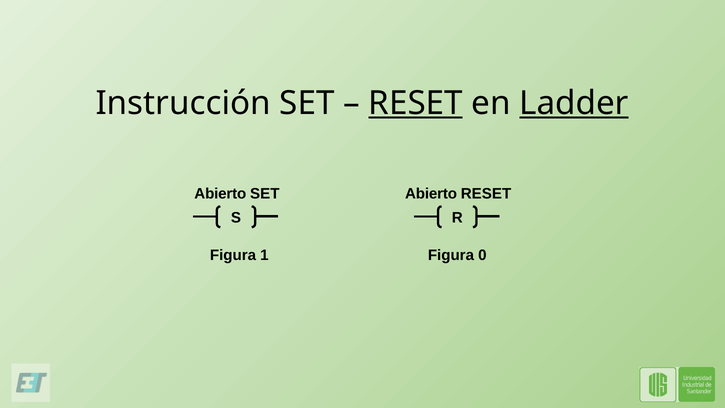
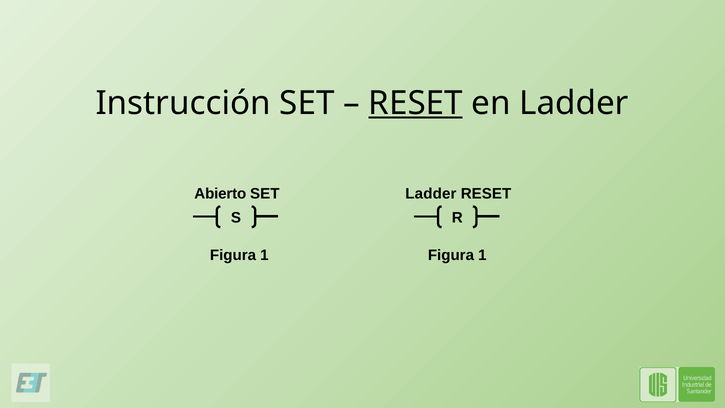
Ladder at (574, 103) underline: present -> none
Abierto at (431, 193): Abierto -> Ladder
0 at (482, 255): 0 -> 1
